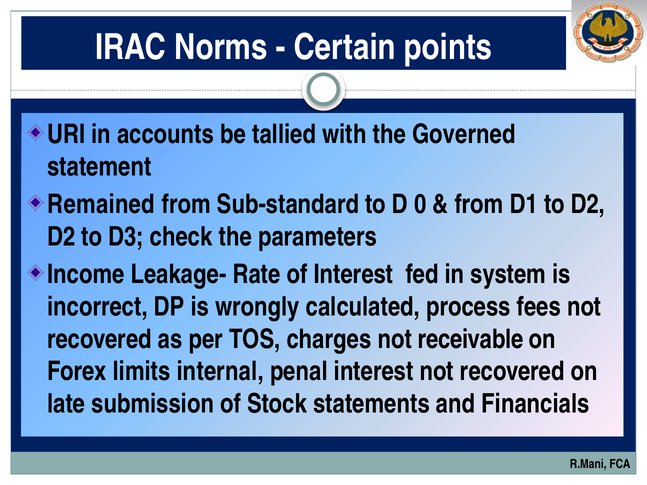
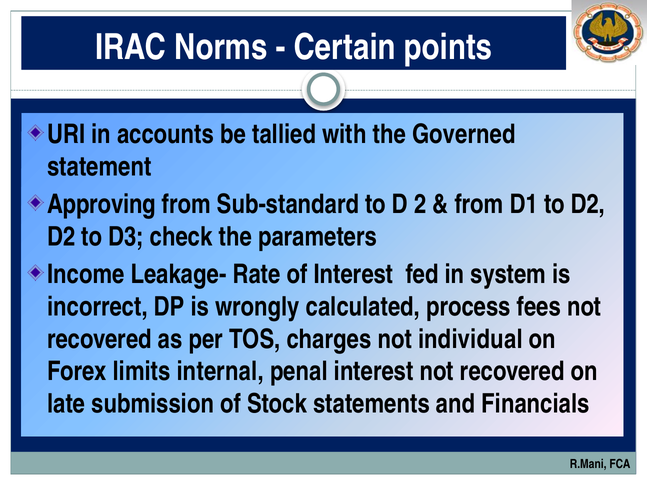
Remained: Remained -> Approving
0: 0 -> 2
receivable: receivable -> individual
